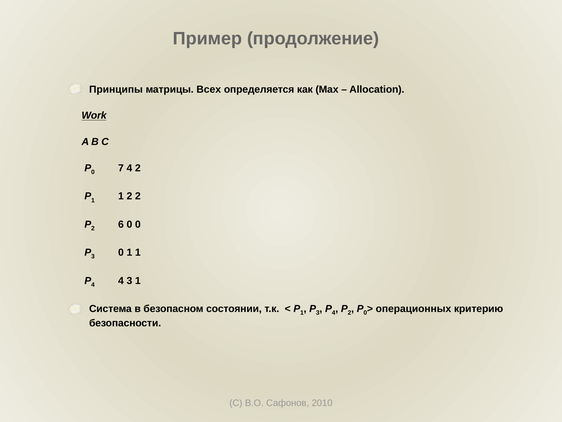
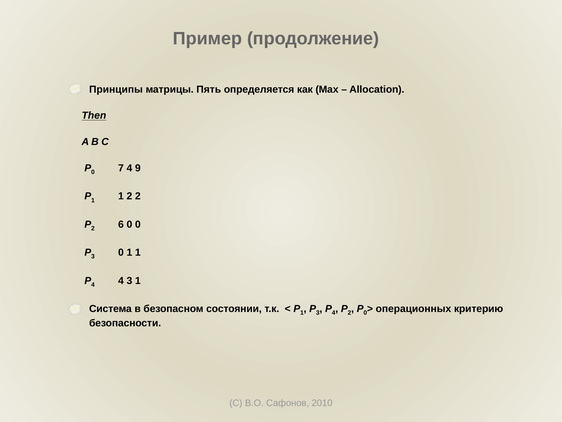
Всех: Всех -> Пять
Work: Work -> Then
4 2: 2 -> 9
